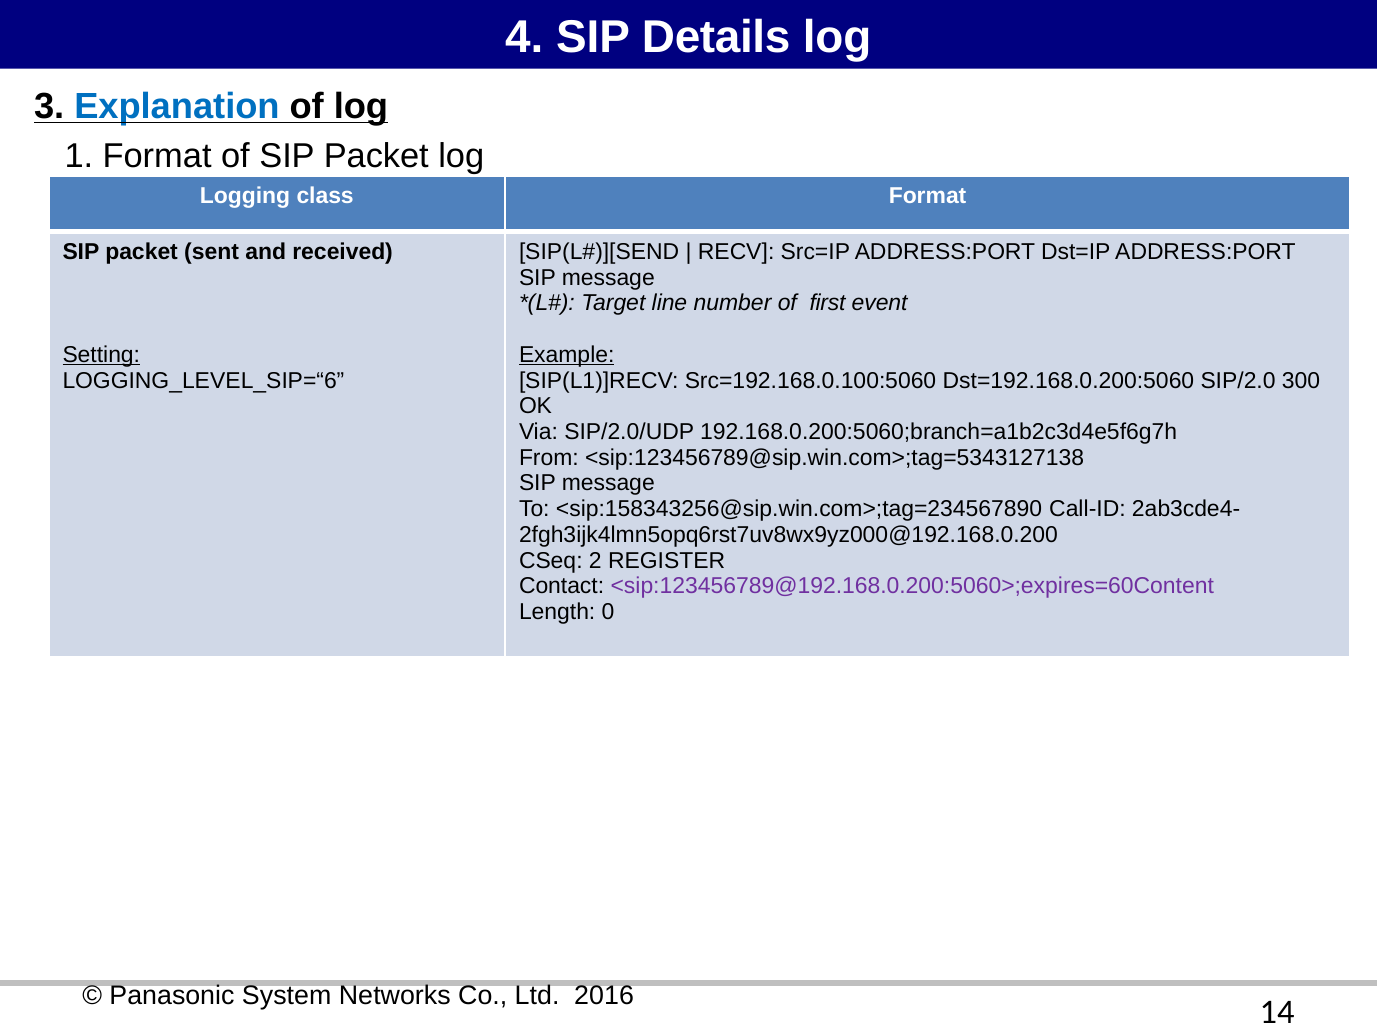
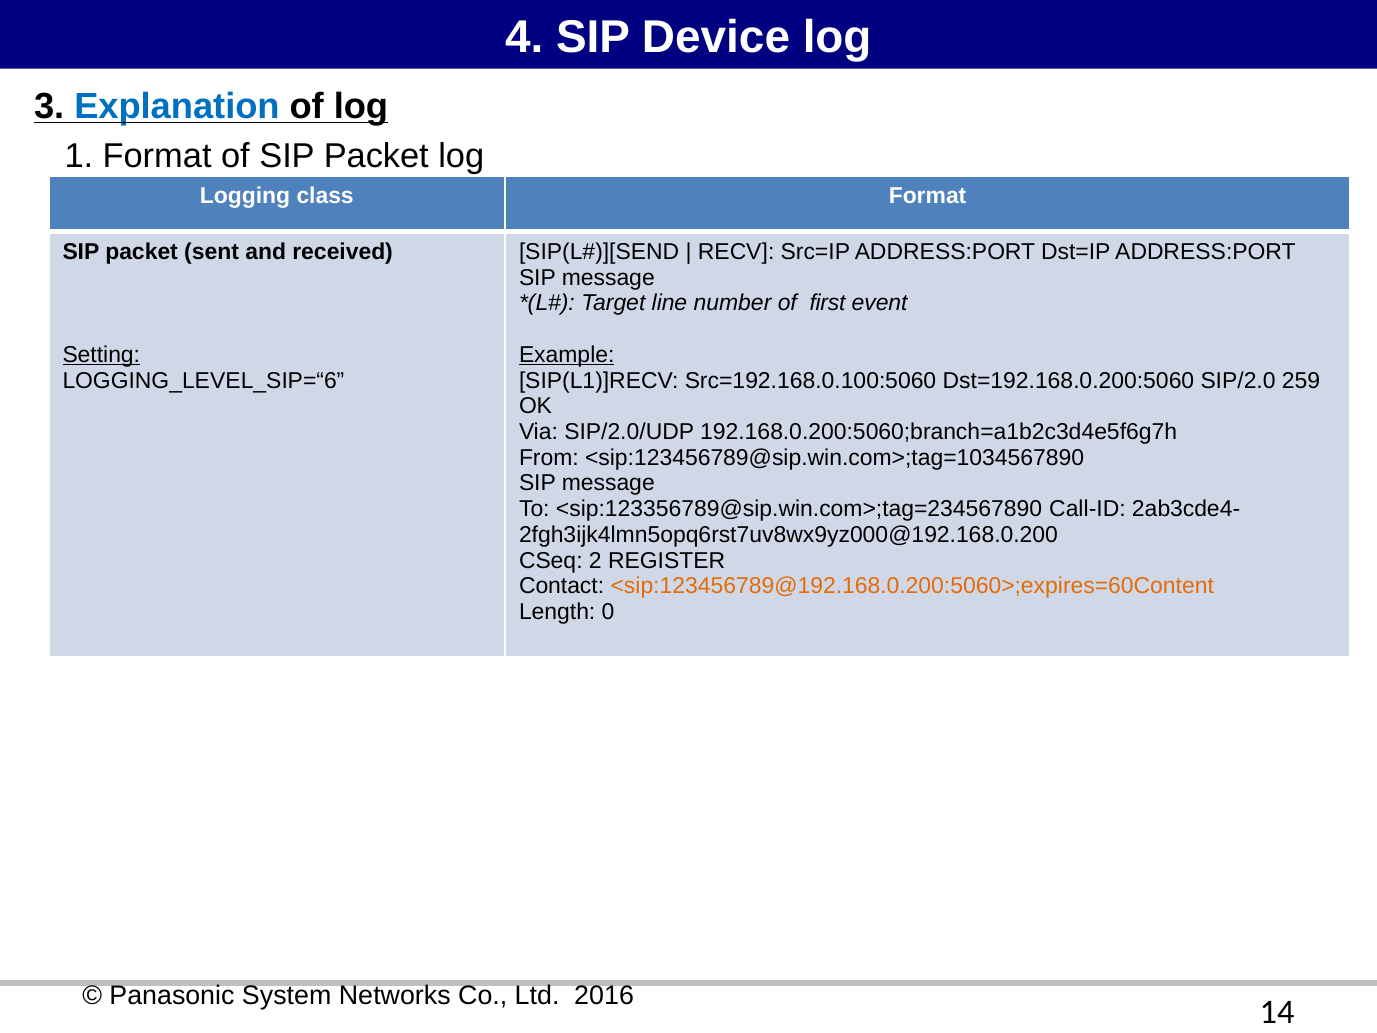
Details: Details -> Device
300: 300 -> 259
<sip:123456789@sip.win.com>;tag=5343127138: <sip:123456789@sip.win.com>;tag=5343127138 -> <sip:123456789@sip.win.com>;tag=1034567890
<sip:158343256@sip.win.com>;tag=234567890: <sip:158343256@sip.win.com>;tag=234567890 -> <sip:123356789@sip.win.com>;tag=234567890
<sip:123456789@192.168.0.200:5060>;expires=60Content colour: purple -> orange
